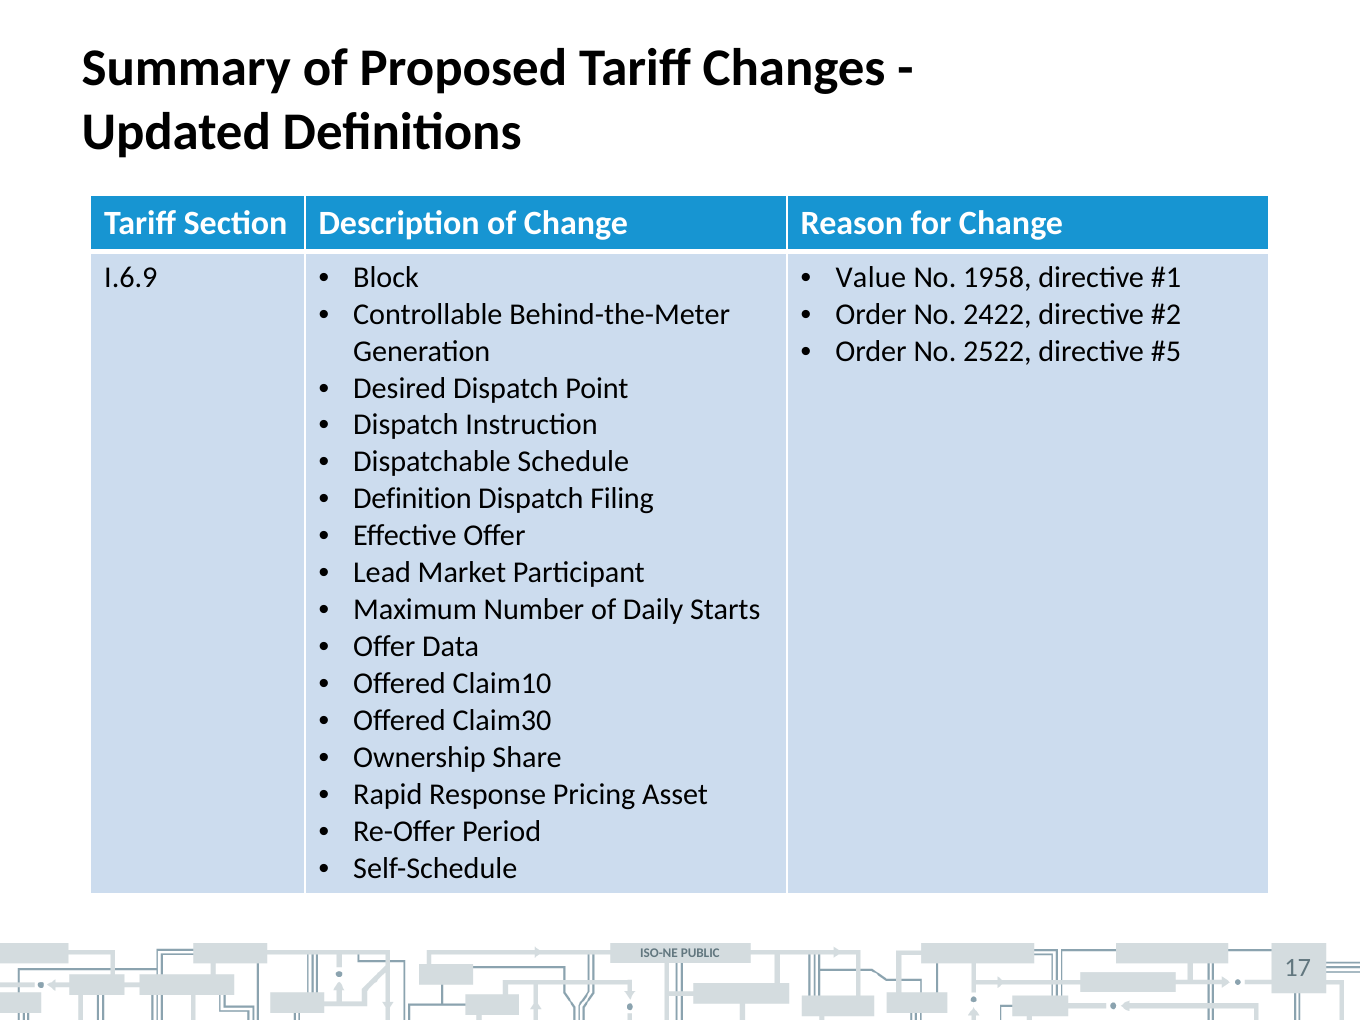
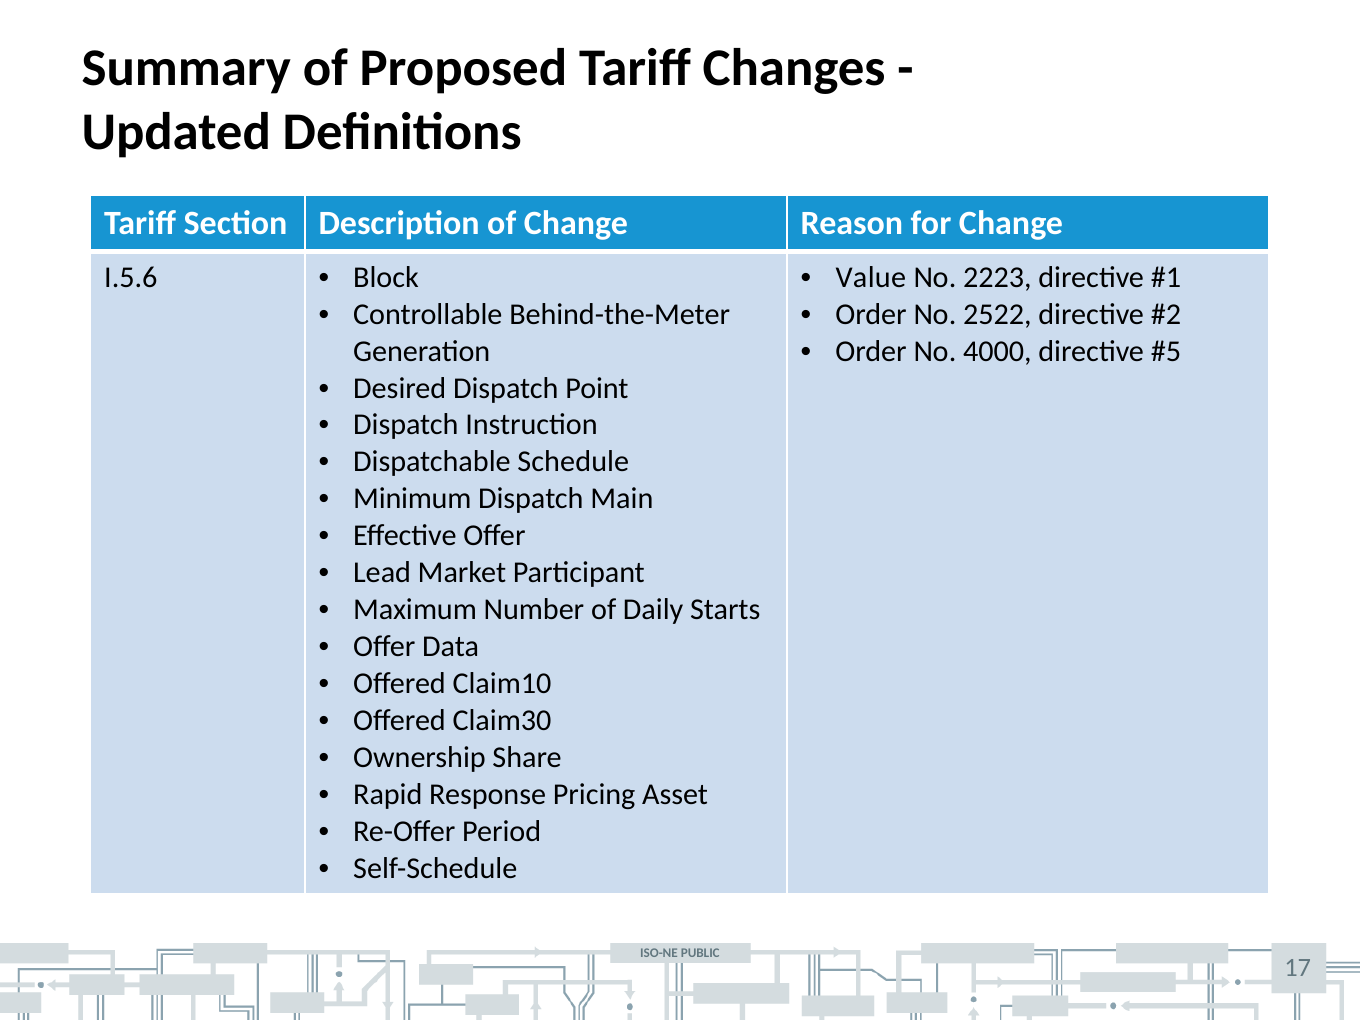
1958: 1958 -> 2223
I.6.9: I.6.9 -> I.5.6
2422: 2422 -> 2522
2522: 2522 -> 4000
Definition: Definition -> Minimum
Filing: Filing -> Main
